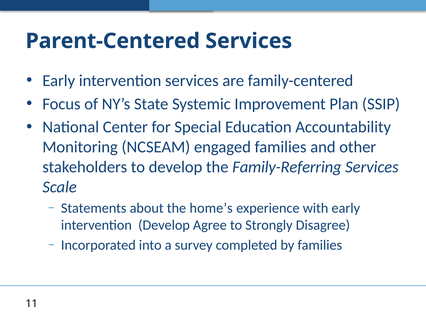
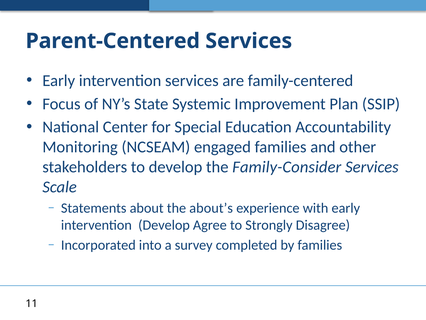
Family-Referring: Family-Referring -> Family-Consider
home’s: home’s -> about’s
